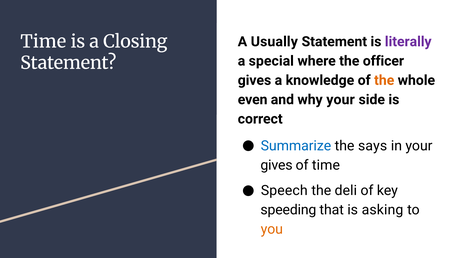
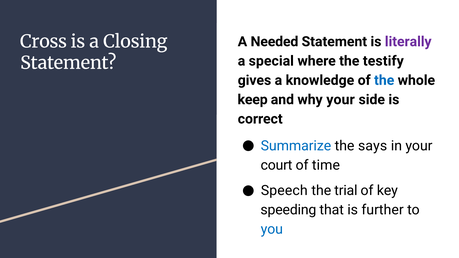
Usually: Usually -> Needed
Time at (43, 42): Time -> Cross
officer: officer -> testify
the at (384, 80) colour: orange -> blue
even: even -> keep
gives at (277, 165): gives -> court
deli: deli -> trial
asking: asking -> further
you colour: orange -> blue
